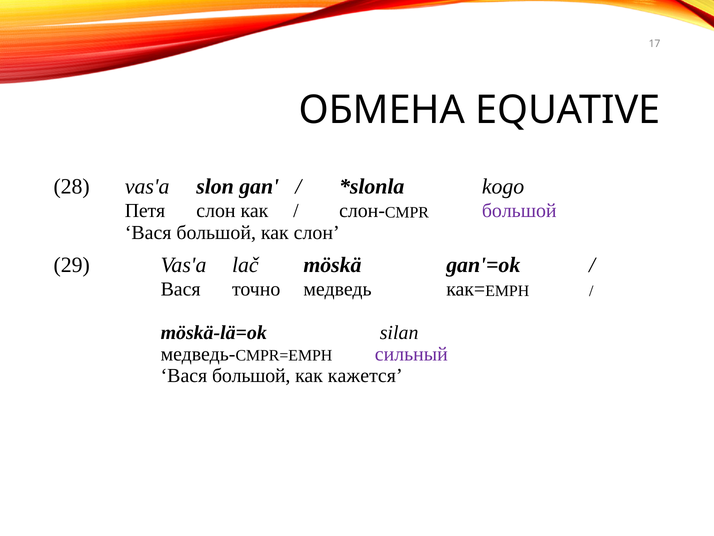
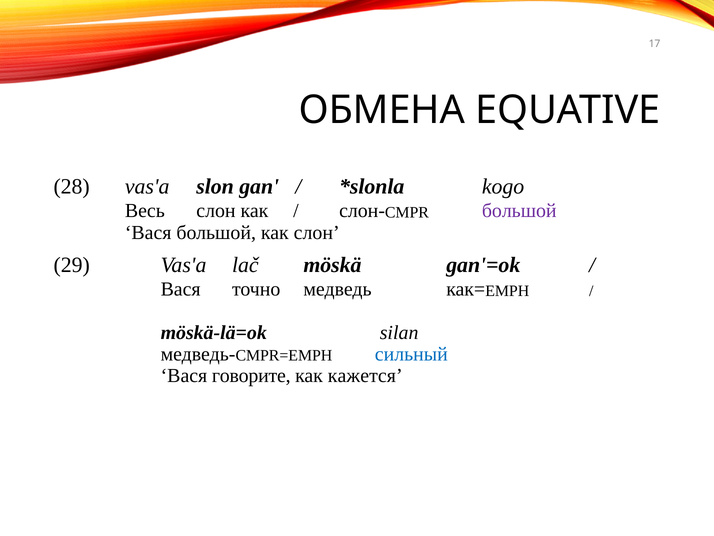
Петя: Петя -> Весь
сильный colour: purple -> blue
большой at (251, 375): большой -> говорите
